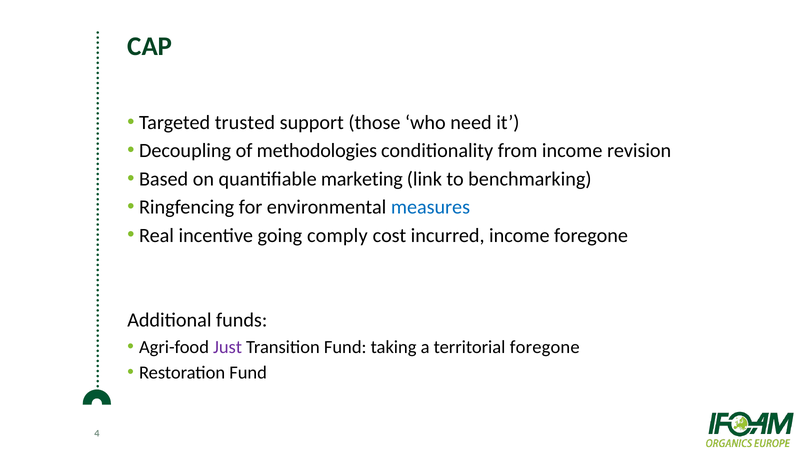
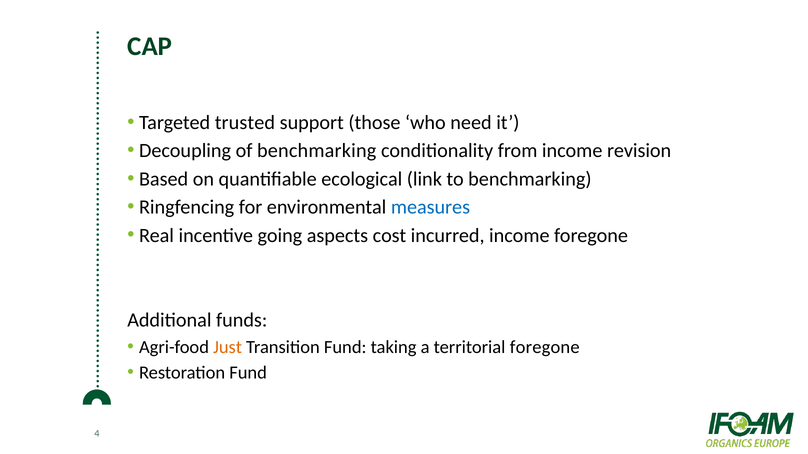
of methodologies: methodologies -> benchmarking
marketing: marketing -> ecological
comply: comply -> aspects
Just colour: purple -> orange
